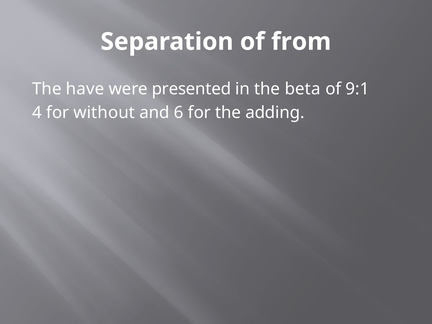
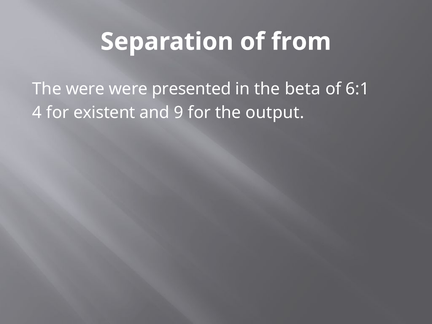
The have: have -> were
9:1: 9:1 -> 6:1
without: without -> existent
6: 6 -> 9
adding: adding -> output
